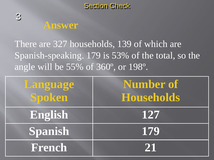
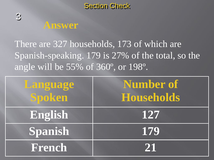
139: 139 -> 173
53%: 53% -> 27%
